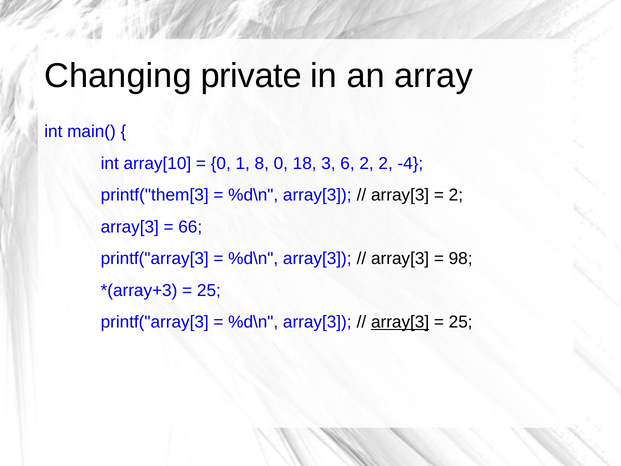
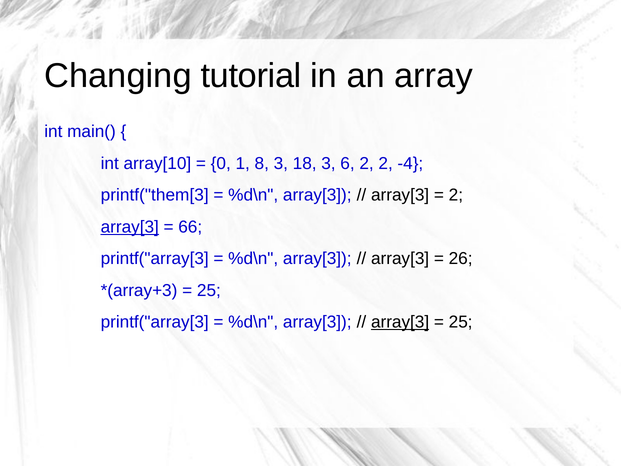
private: private -> tutorial
8 0: 0 -> 3
array[3 at (130, 227) underline: none -> present
98: 98 -> 26
